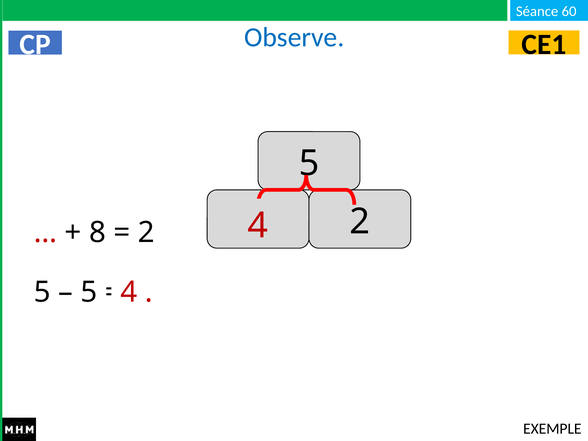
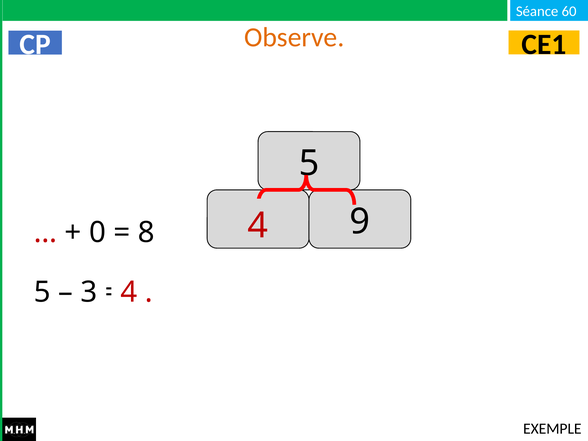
Observe colour: blue -> orange
2 at (360, 222): 2 -> 9
8: 8 -> 0
2 at (146, 233): 2 -> 8
5 at (89, 292): 5 -> 3
